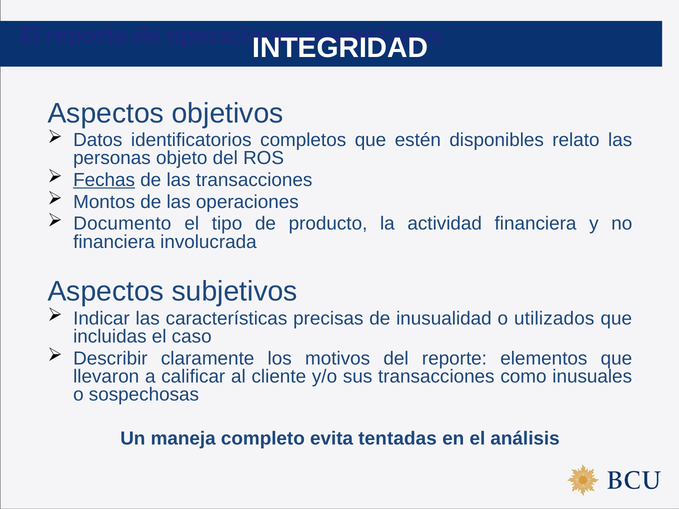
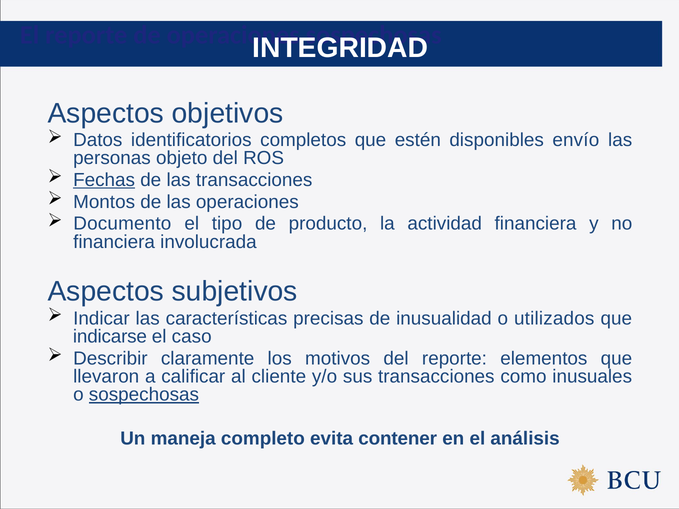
relato: relato -> envío
incluidas: incluidas -> indicarse
sospechosas at (144, 395) underline: none -> present
tentadas: tentadas -> contener
